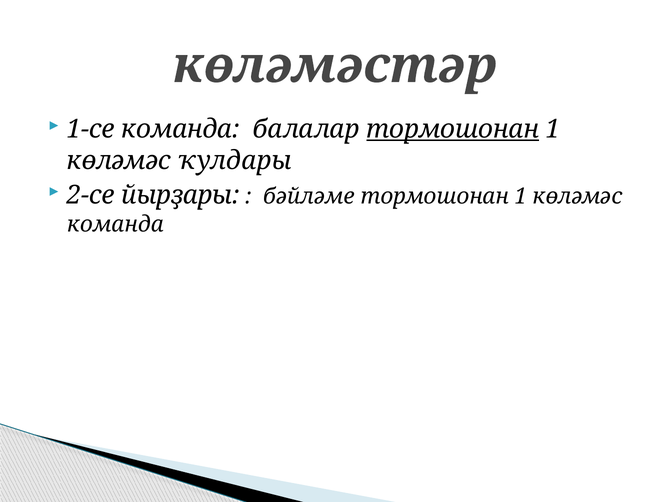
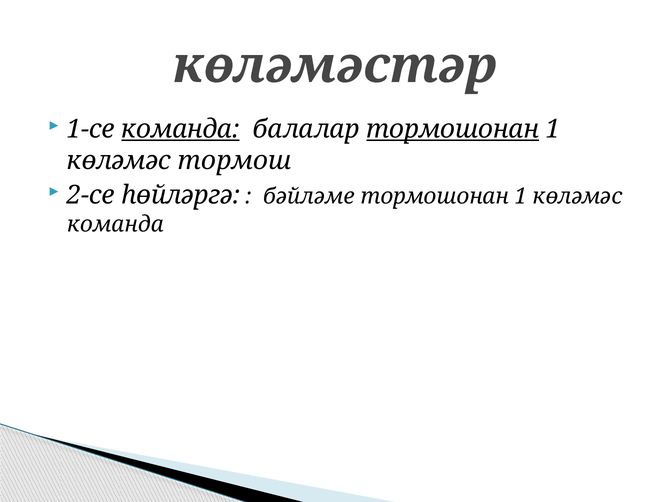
команда at (181, 129) underline: none -> present
ҡулдары: ҡулдары -> тормош
йырҙары: йырҙары -> һөйләргә
